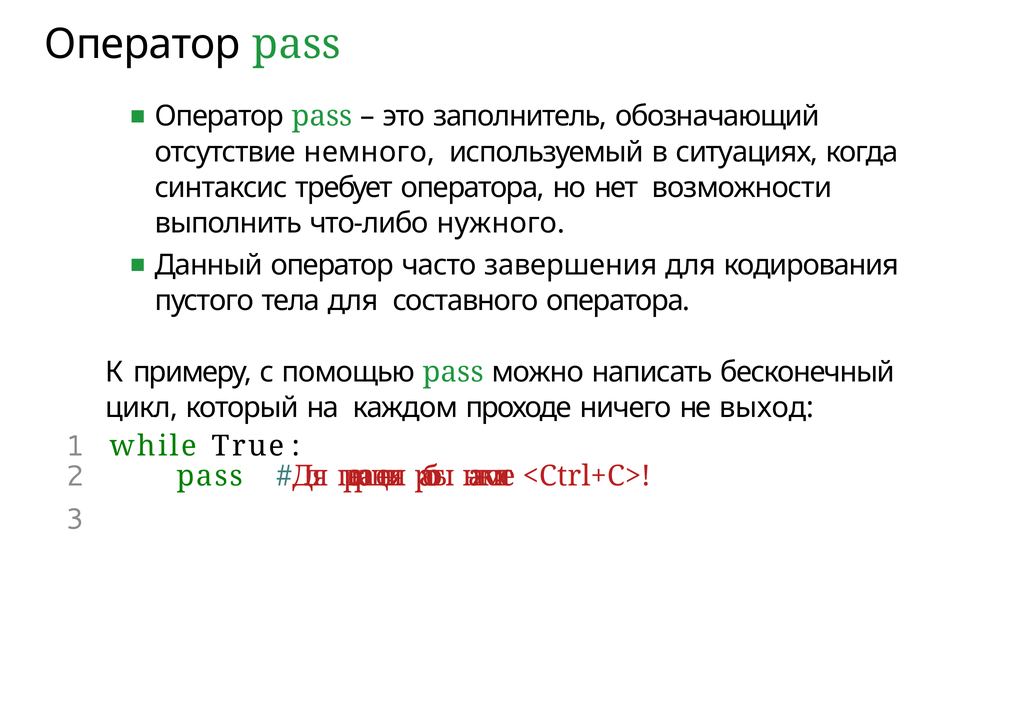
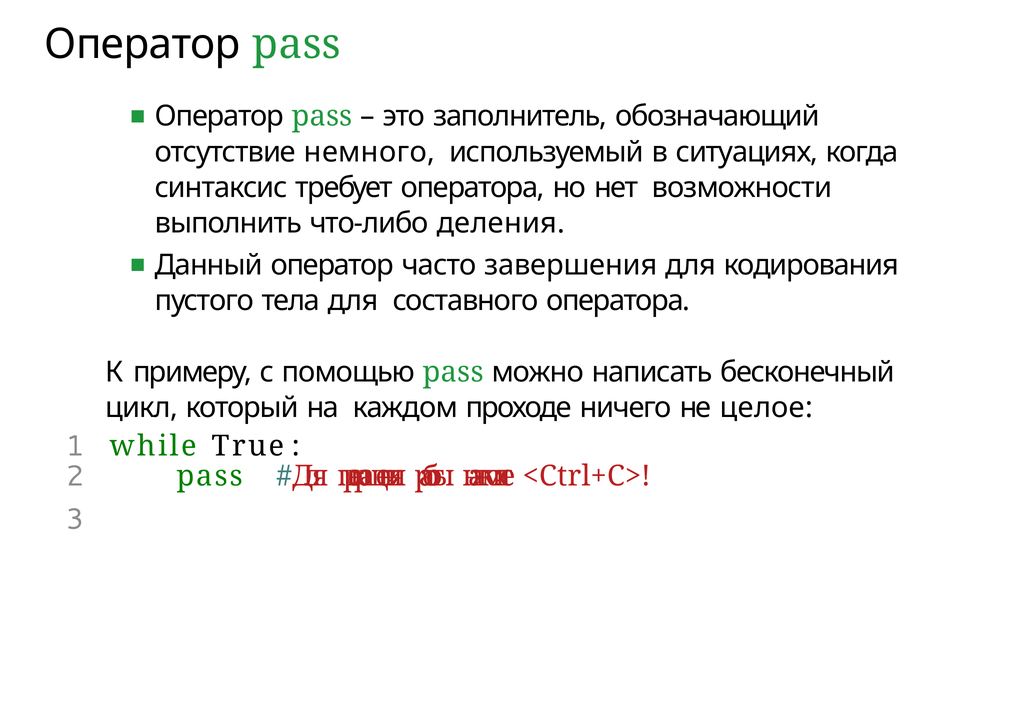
нужного: нужного -> деления
выход: выход -> целое
